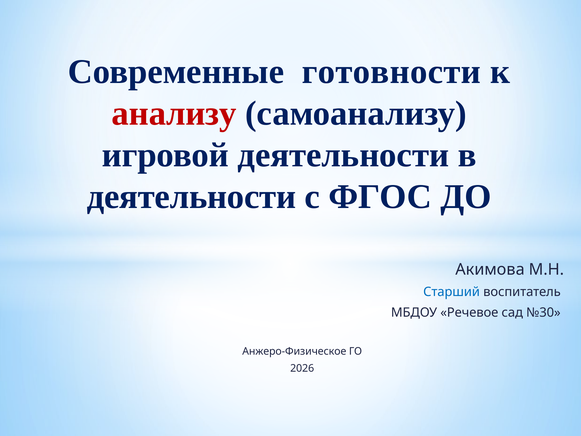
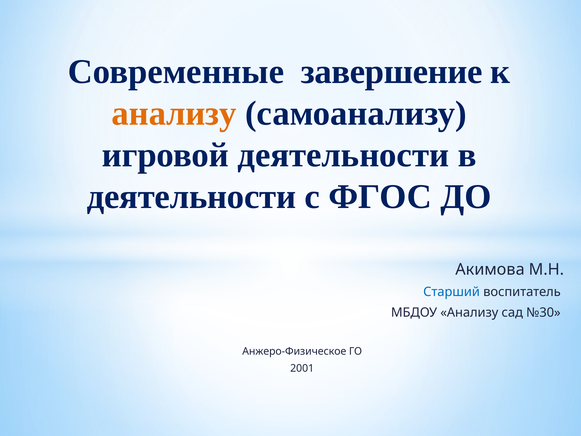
готовности: готовности -> завершение
анализу at (174, 113) colour: red -> orange
МБДОУ Речевое: Речевое -> Анализу
2026: 2026 -> 2001
